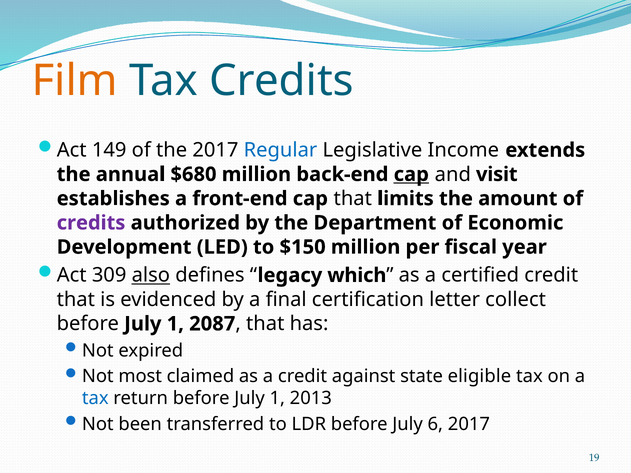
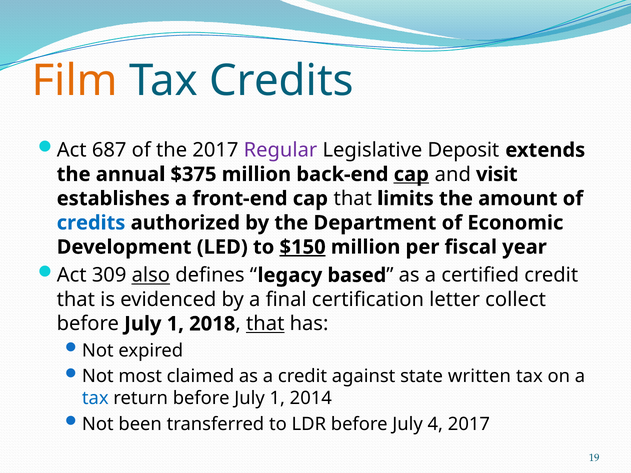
149: 149 -> 687
Regular colour: blue -> purple
Income: Income -> Deposit
$680: $680 -> $375
credits at (91, 223) colour: purple -> blue
$150 underline: none -> present
which: which -> based
2087: 2087 -> 2018
that at (265, 324) underline: none -> present
eligible: eligible -> written
2013: 2013 -> 2014
6: 6 -> 4
